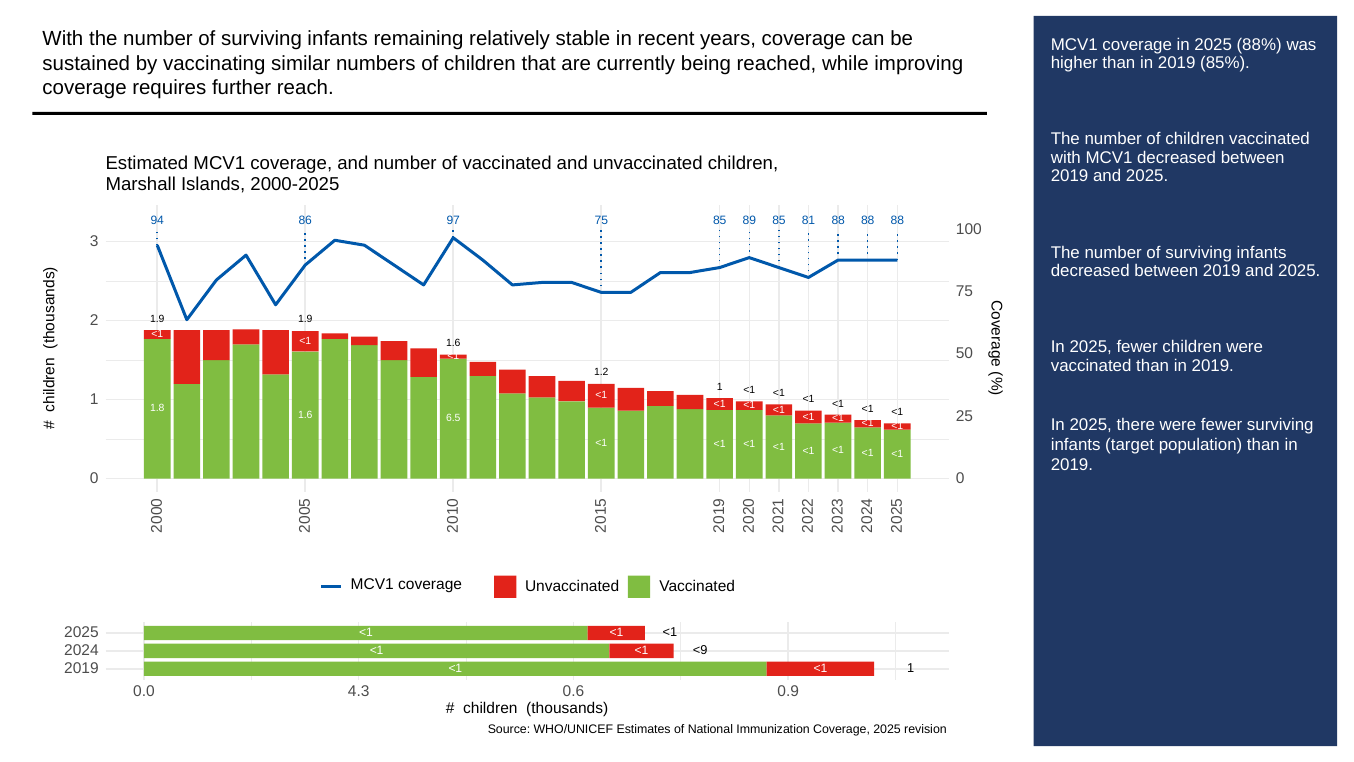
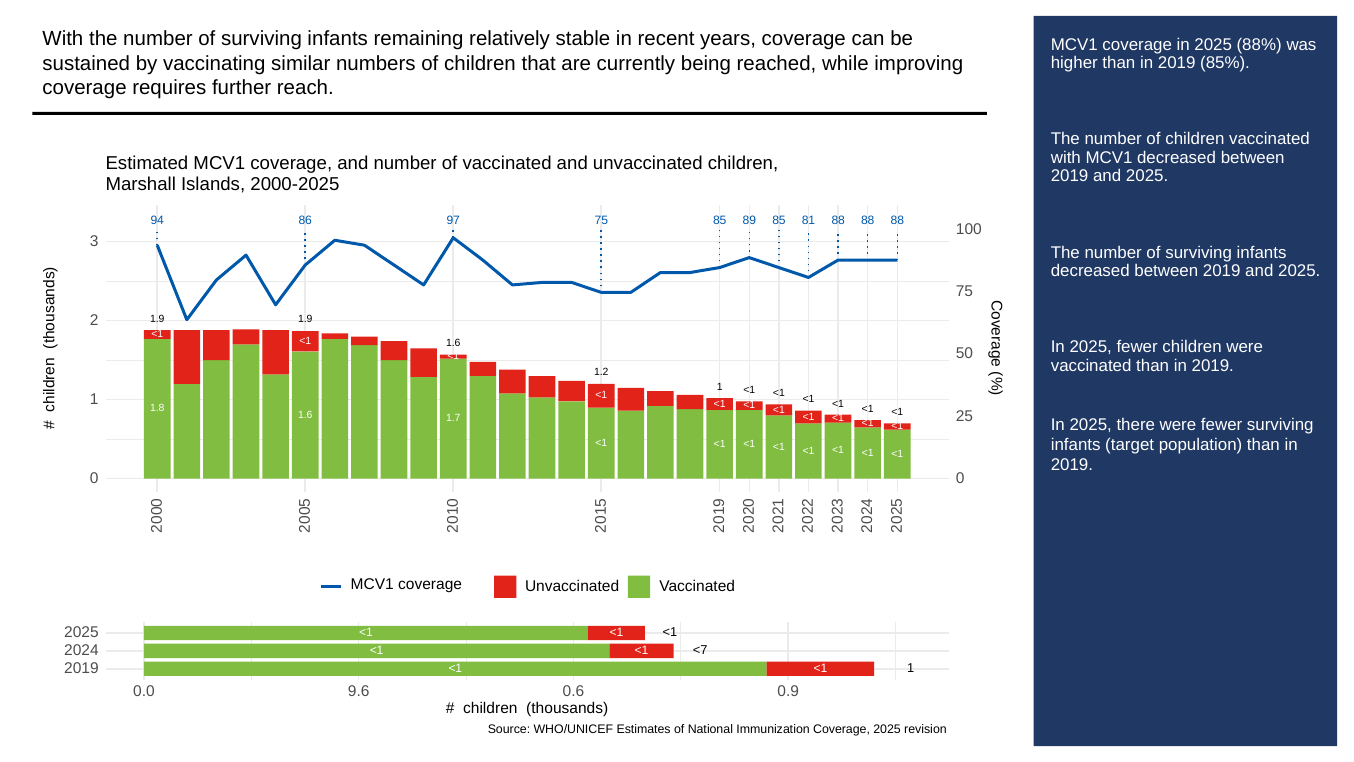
6.5: 6.5 -> 1.7
<9: <9 -> <7
4.3: 4.3 -> 9.6
